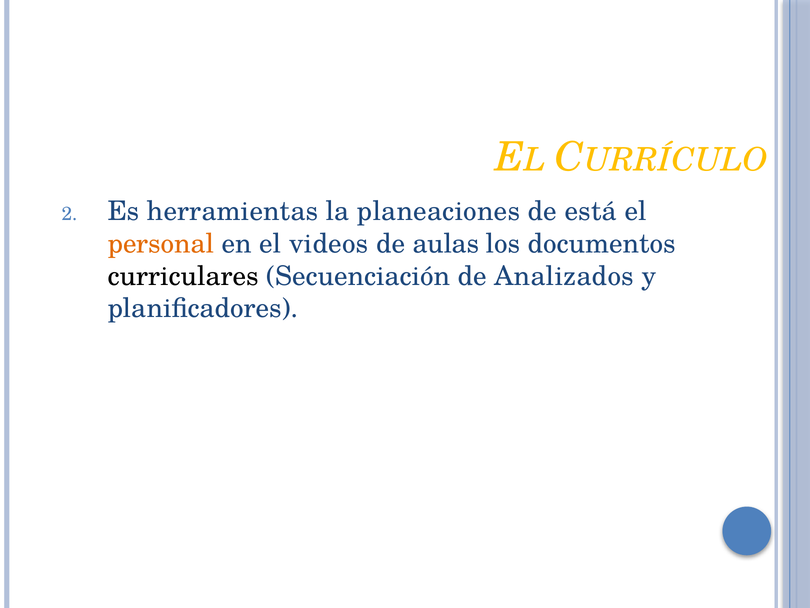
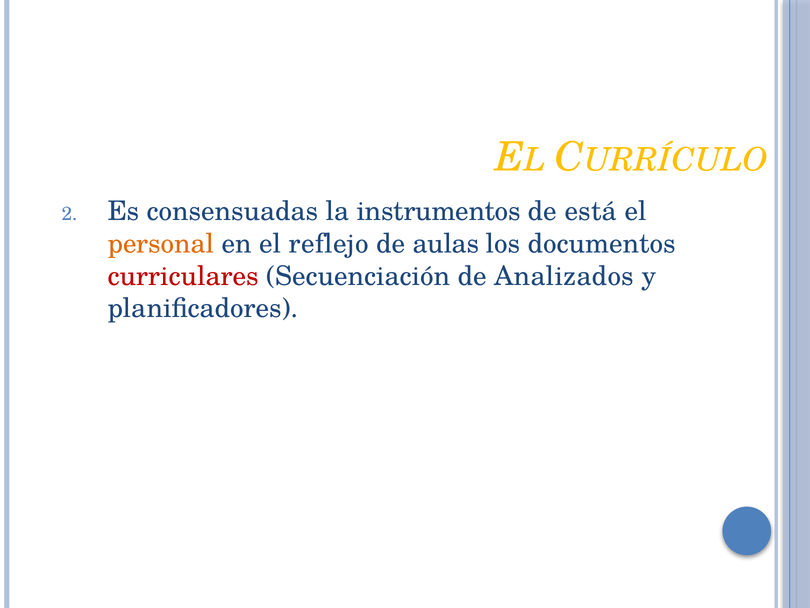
herramientas: herramientas -> consensuadas
planeaciones: planeaciones -> instrumentos
videos: videos -> reflejo
curriculares colour: black -> red
